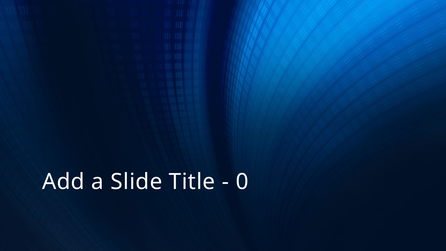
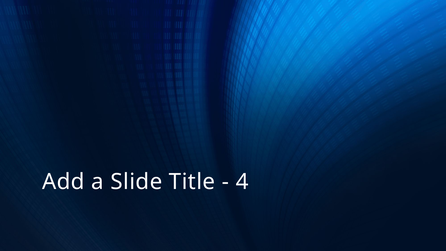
0: 0 -> 4
